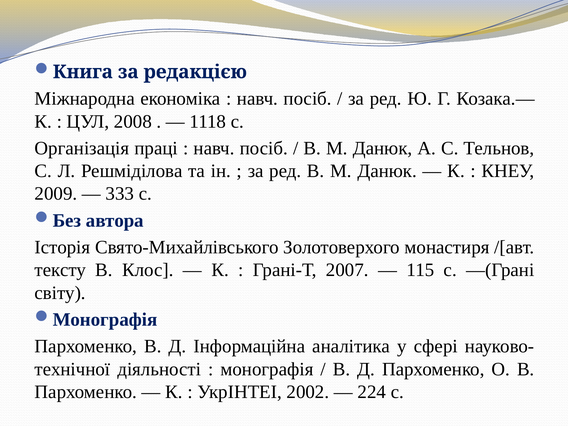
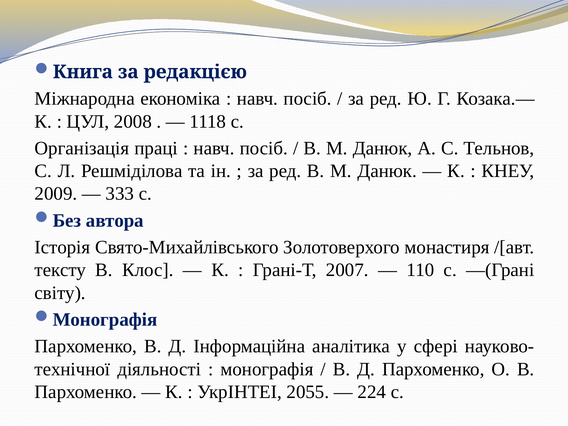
115: 115 -> 110
2002: 2002 -> 2055
